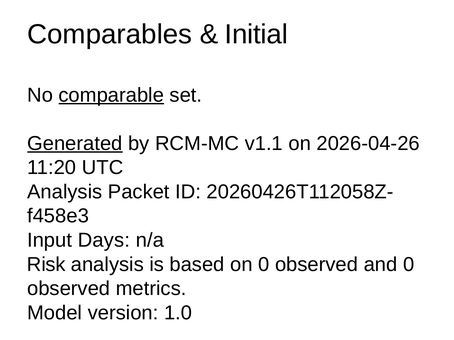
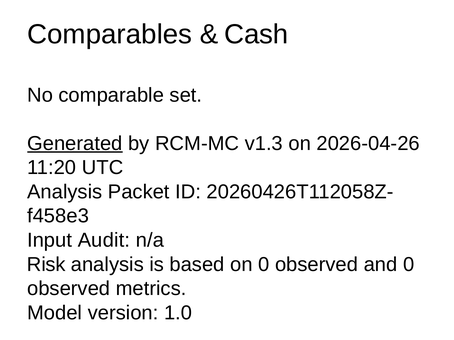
Initial: Initial -> Cash
comparable underline: present -> none
v1.1: v1.1 -> v1.3
Days: Days -> Audit
